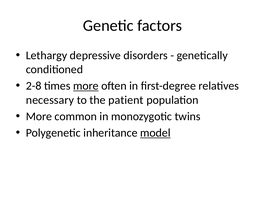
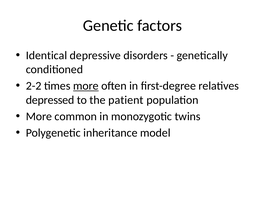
Lethargy: Lethargy -> Identical
2-8: 2-8 -> 2-2
necessary: necessary -> depressed
model underline: present -> none
